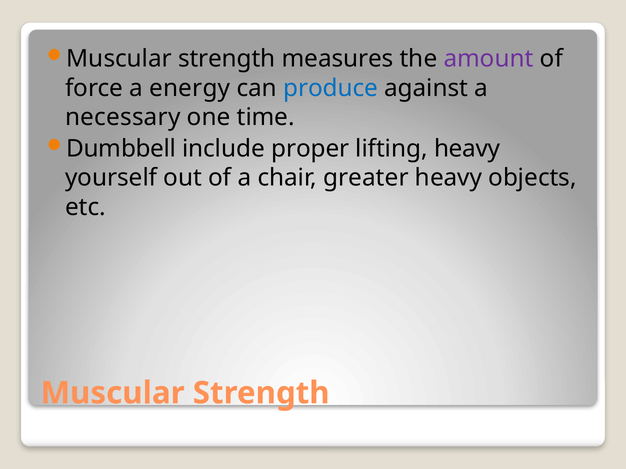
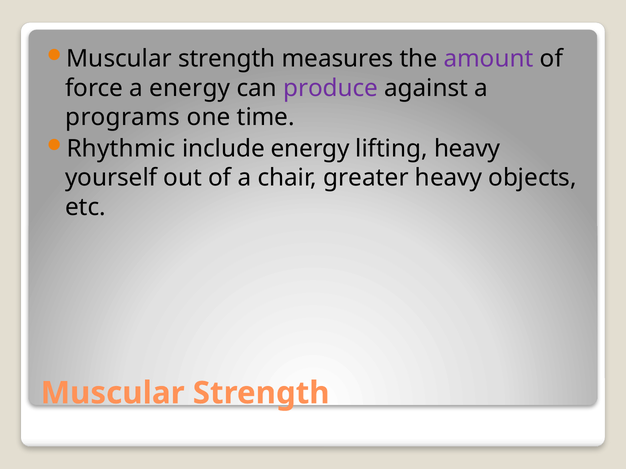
produce colour: blue -> purple
necessary: necessary -> programs
Dumbbell: Dumbbell -> Rhythmic
include proper: proper -> energy
